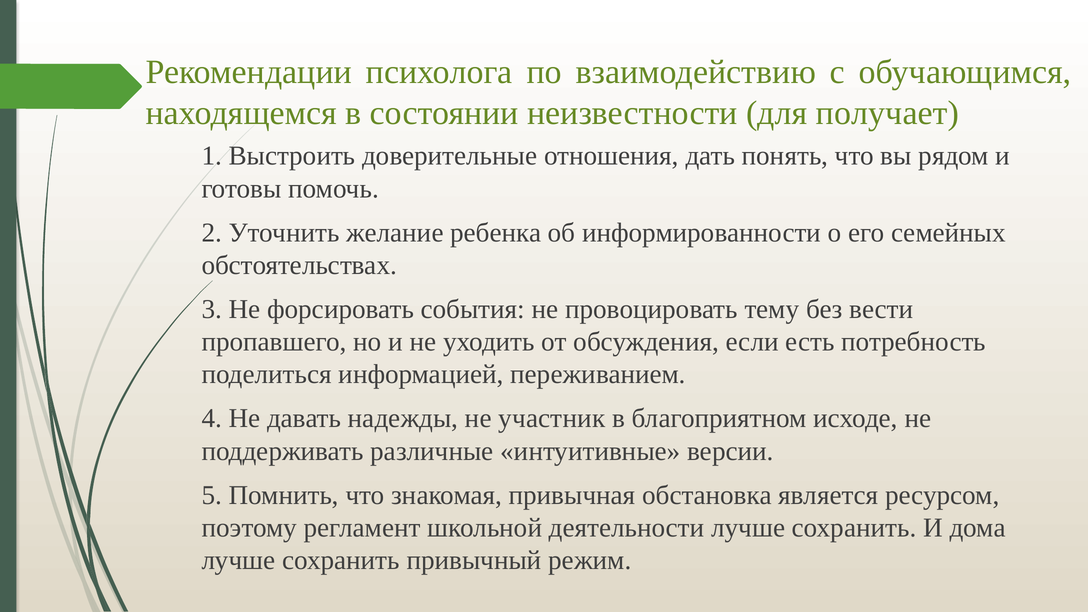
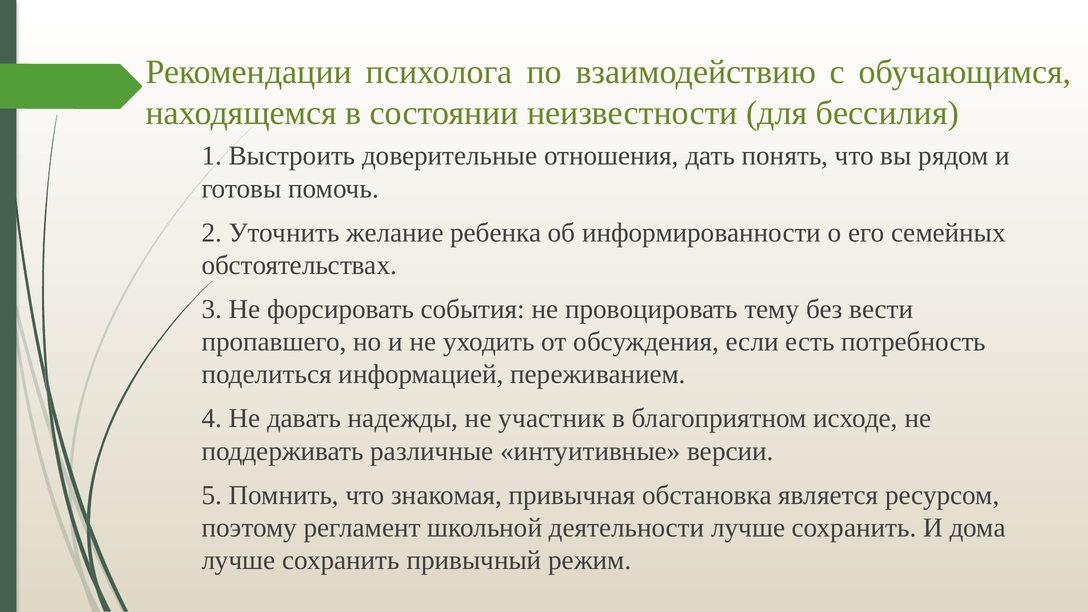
получает: получает -> бессилия
